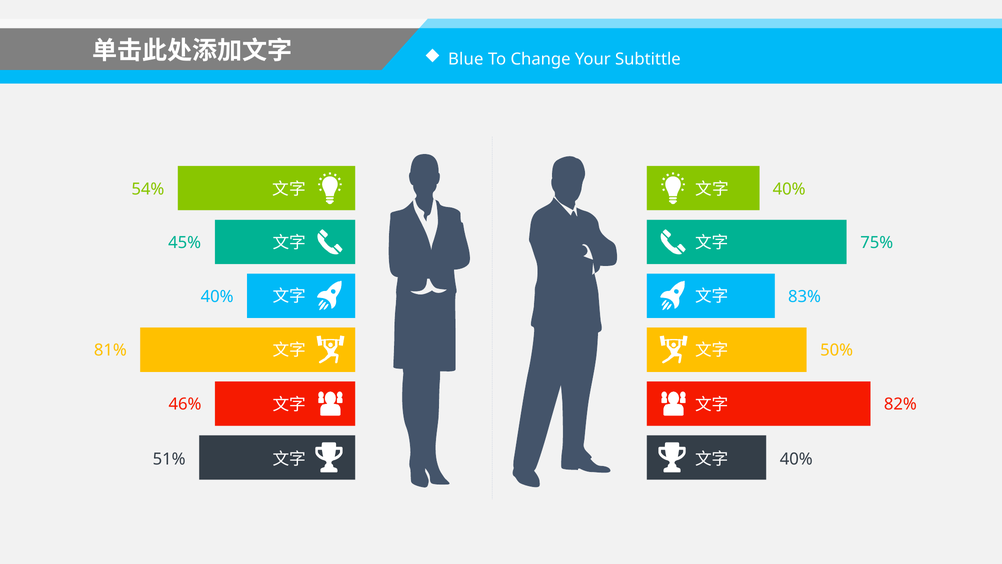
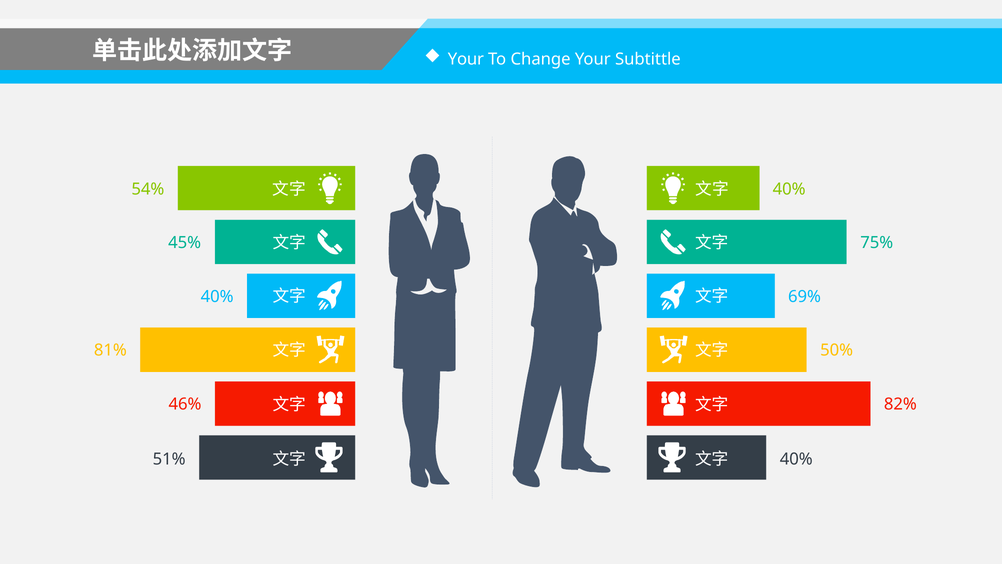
Blue at (466, 59): Blue -> Your
83%: 83% -> 69%
